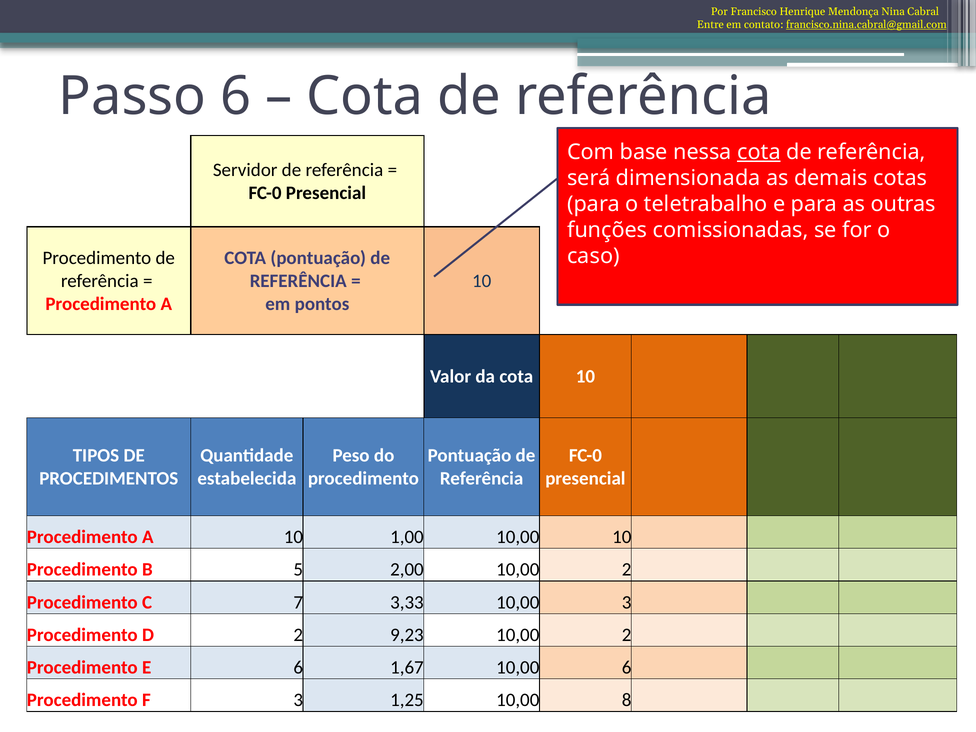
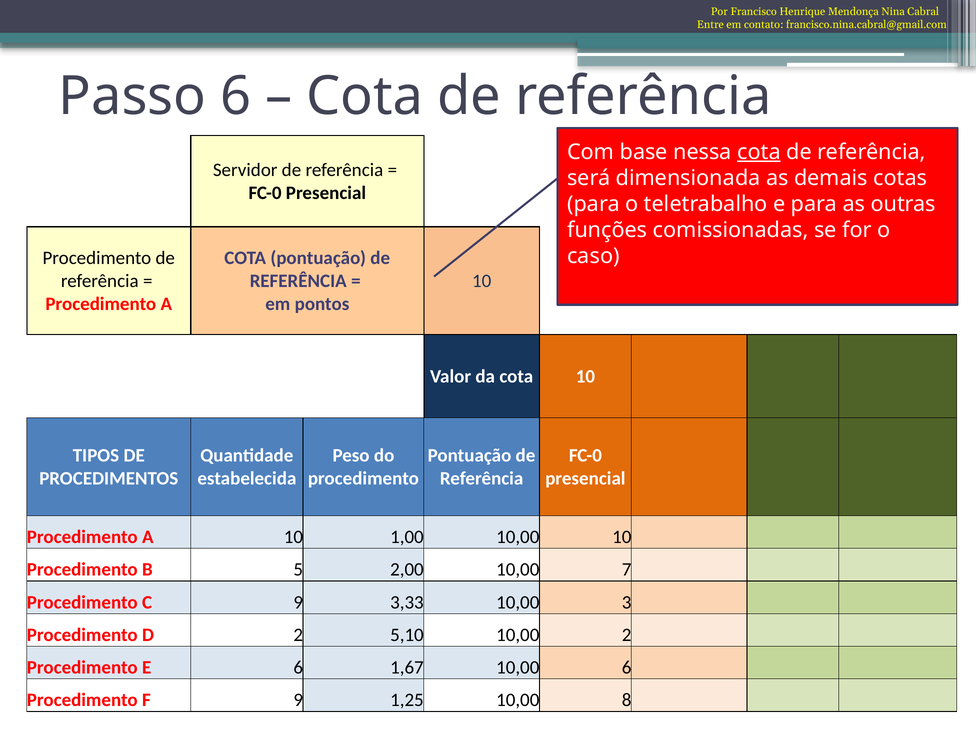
francisco.nina.cabral@gmail.com underline: present -> none
2,00 10,00 2: 2 -> 7
C 7: 7 -> 9
9,23: 9,23 -> 5,10
F 3: 3 -> 9
